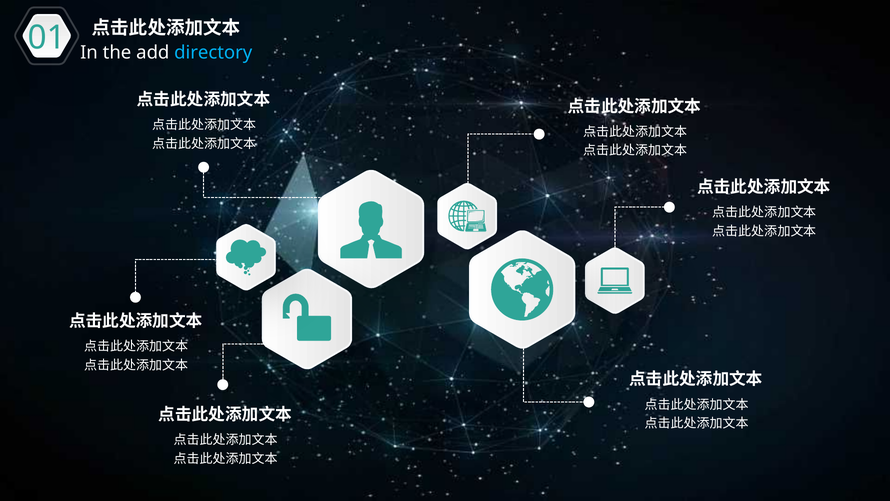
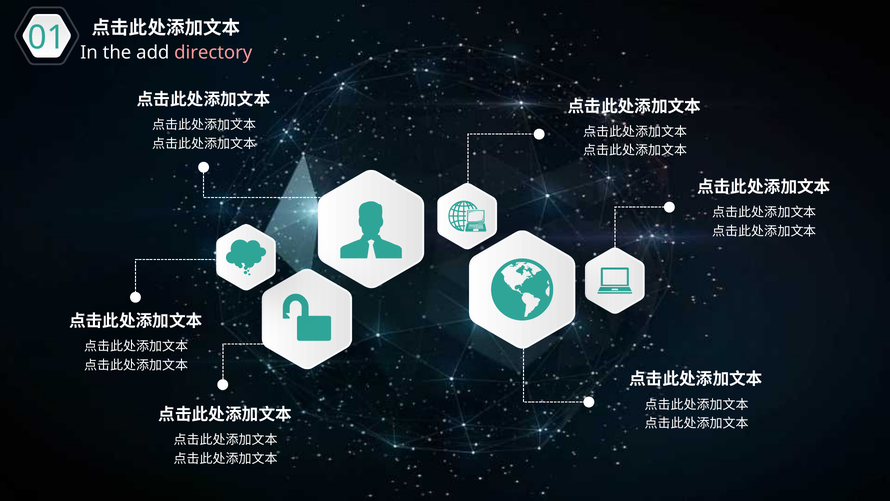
directory colour: light blue -> pink
